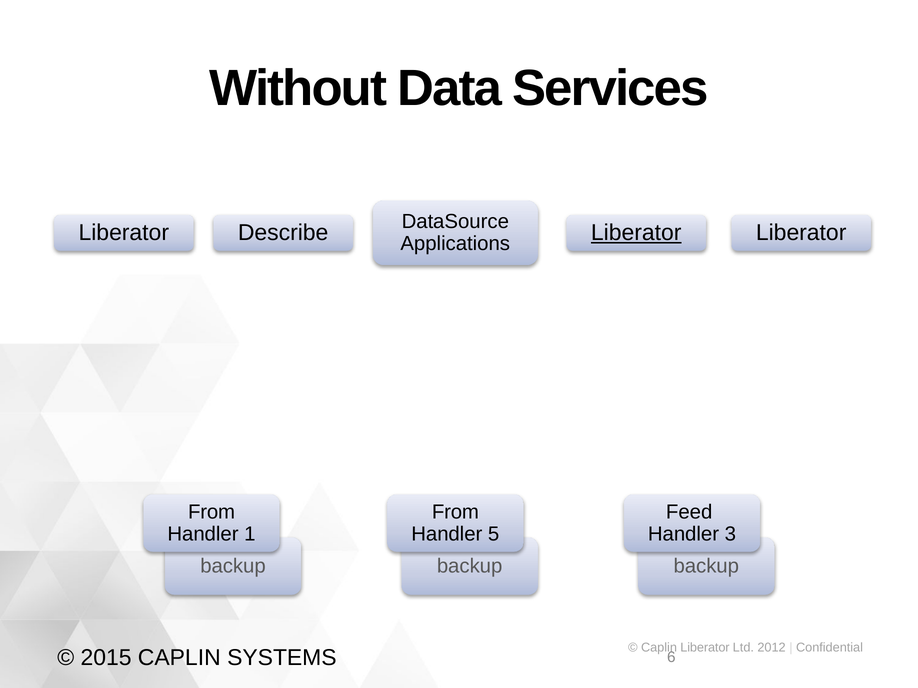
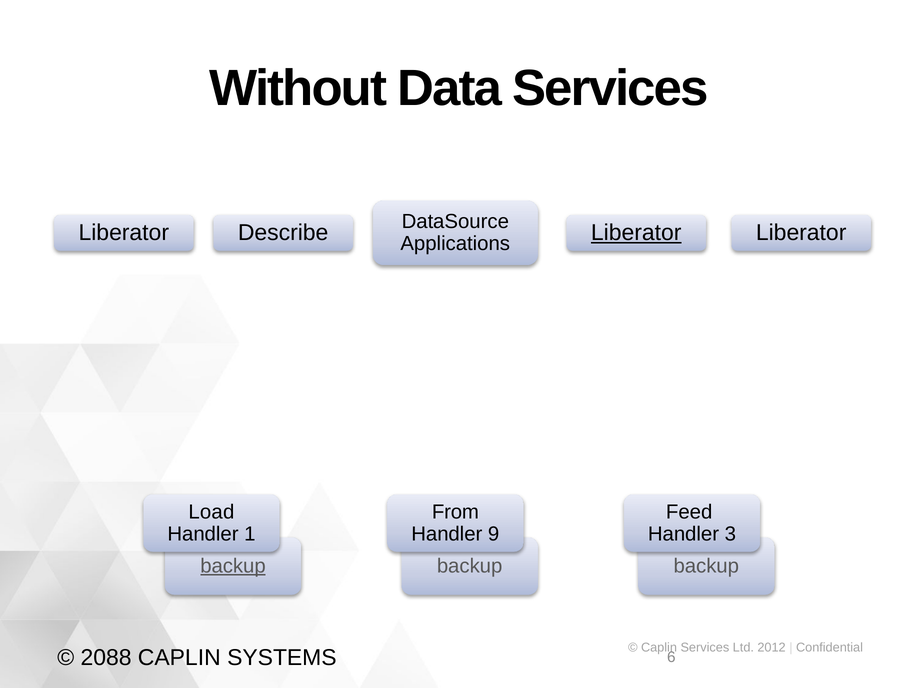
From at (212, 512): From -> Load
5: 5 -> 9
backup at (233, 566) underline: none -> present
Caplin Liberator: Liberator -> Services
2015: 2015 -> 2088
